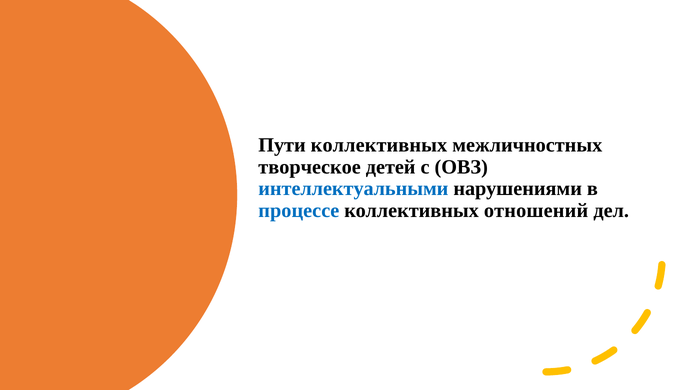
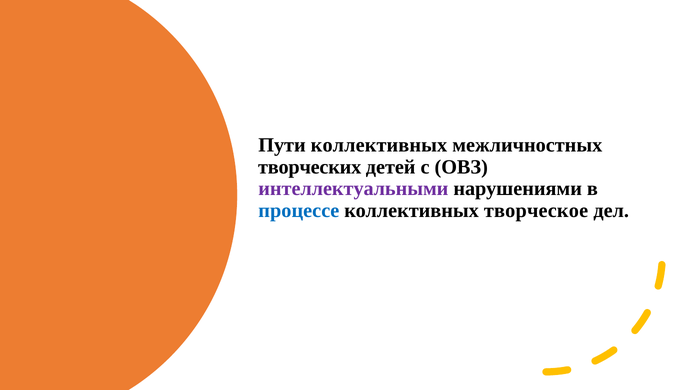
творческое: творческое -> творческих
интеллектуальными colour: blue -> purple
отношений: отношений -> творческое
